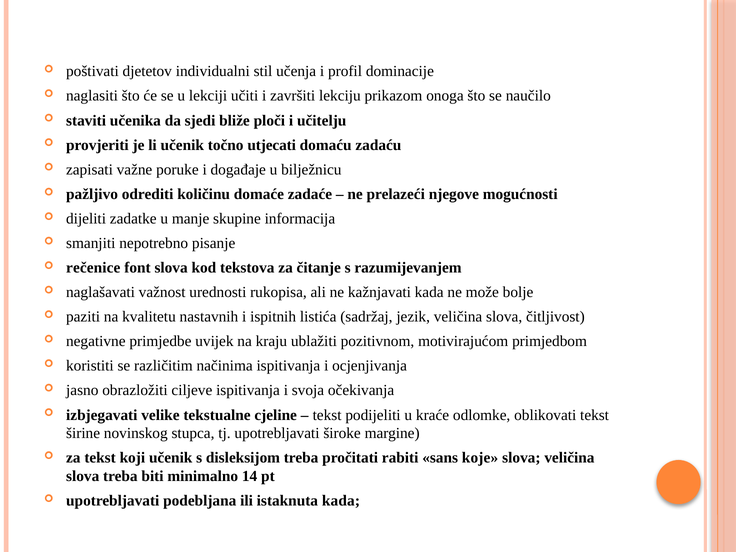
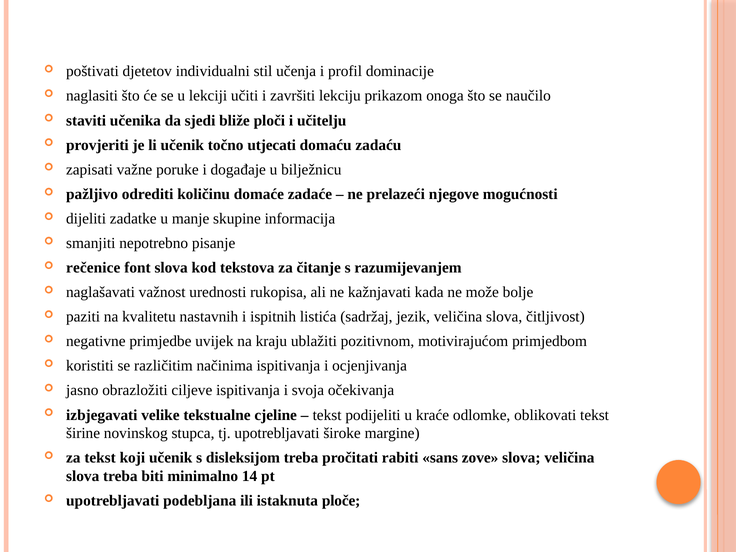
koje: koje -> zove
istaknuta kada: kada -> ploče
